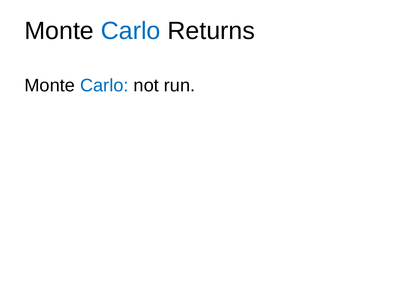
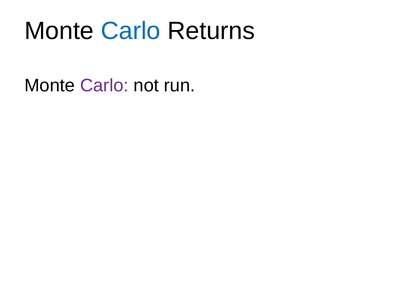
Carlo at (104, 86) colour: blue -> purple
